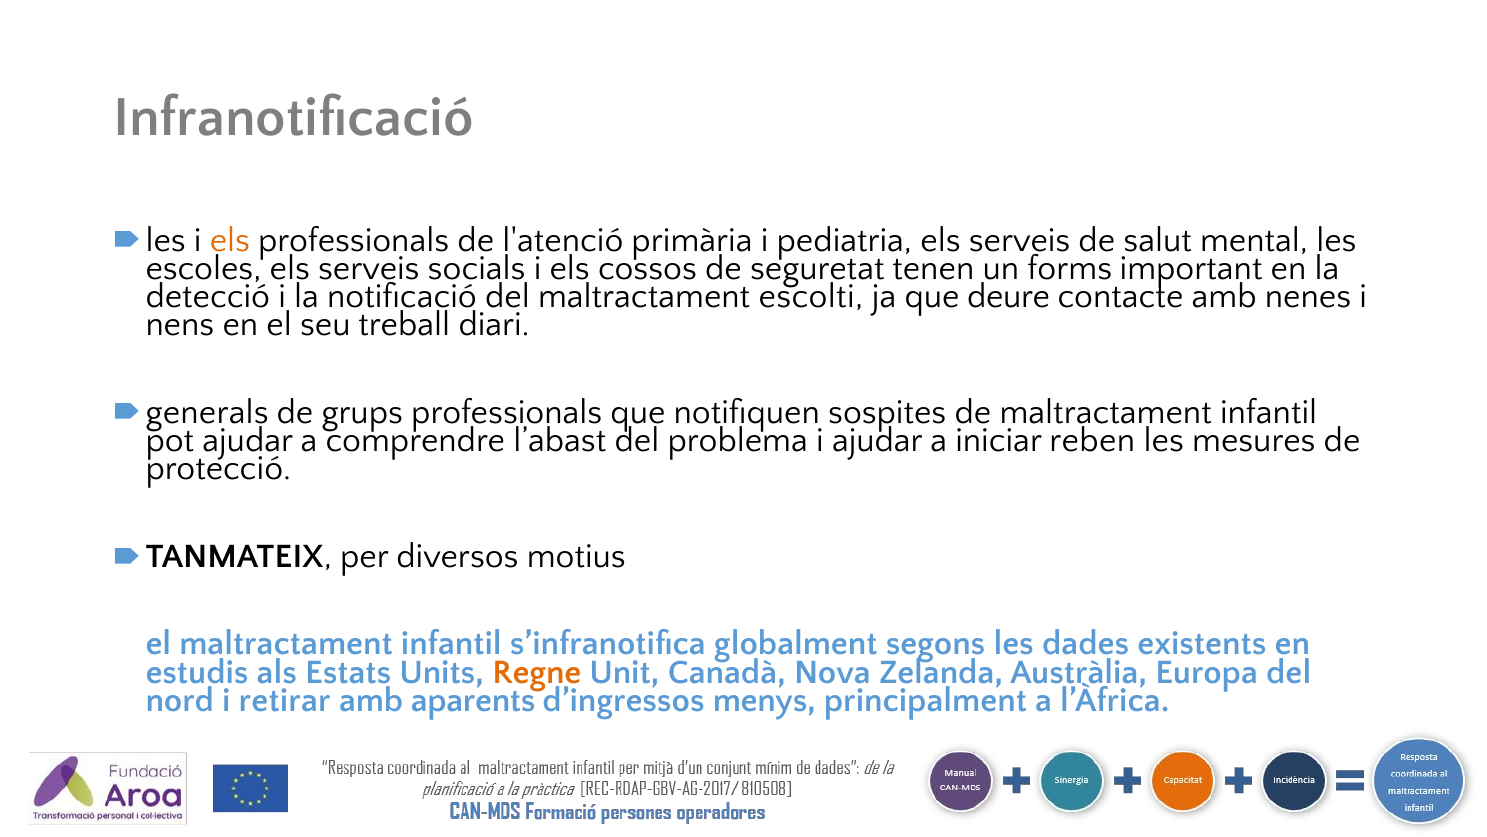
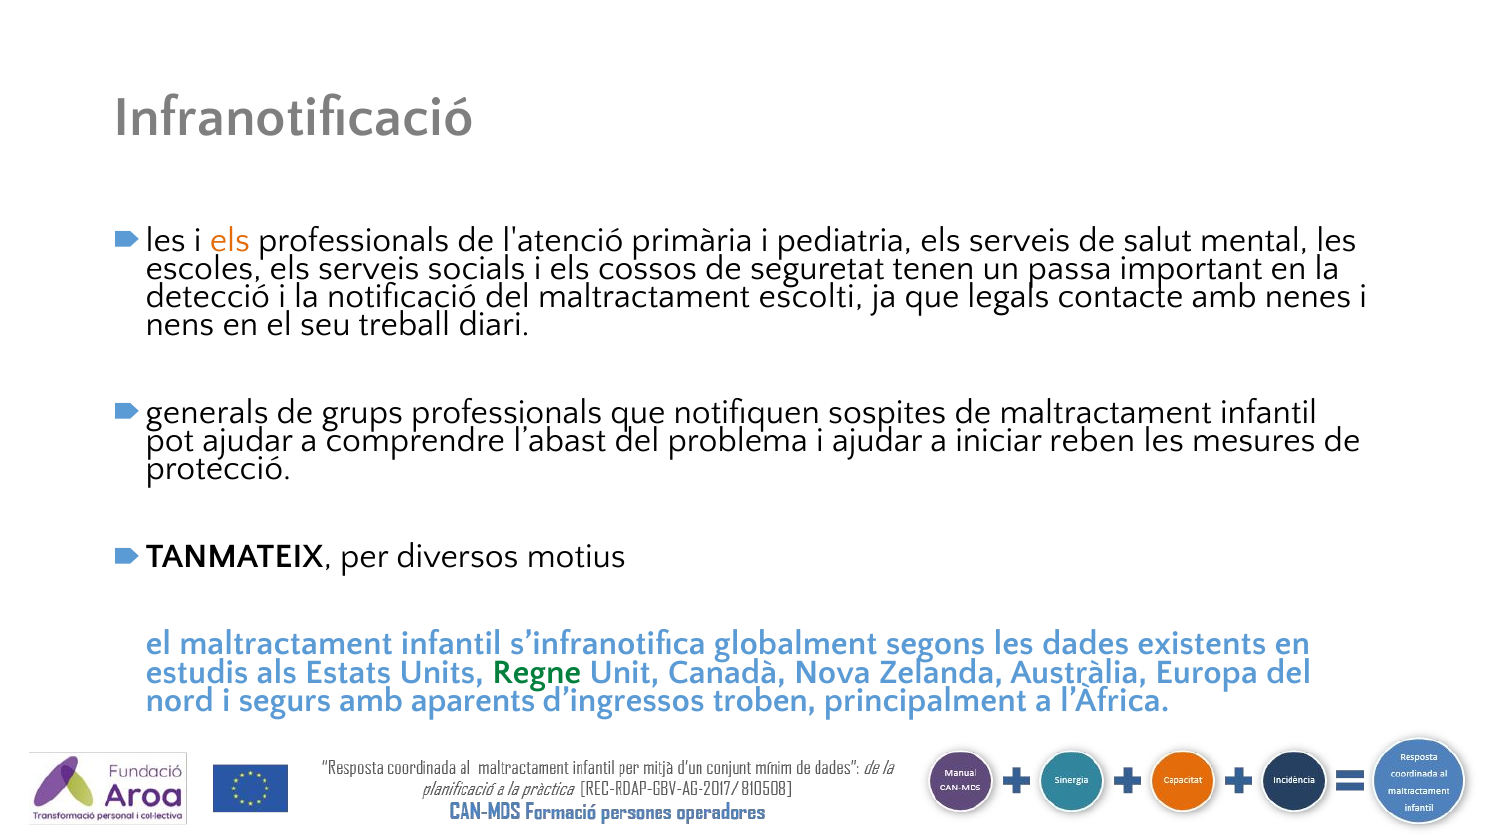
forms: forms -> passa
deure: deure -> legals
Regne colour: orange -> green
retirar: retirar -> segurs
menys: menys -> troben
